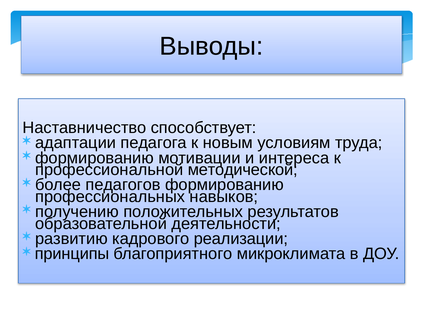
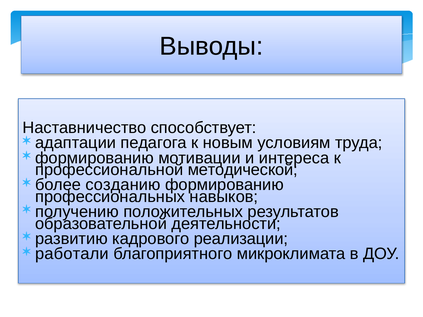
педагогов: педагогов -> созданию
принципы: принципы -> работали
